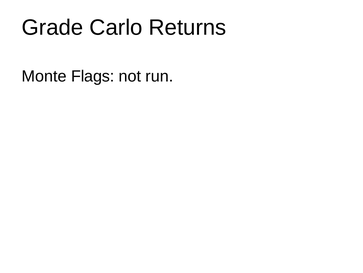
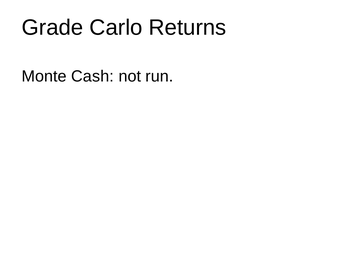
Flags: Flags -> Cash
